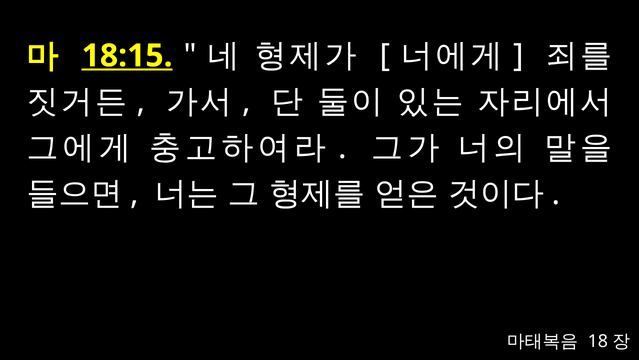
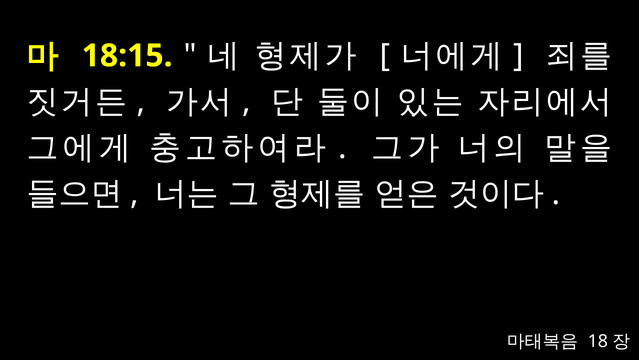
18:15 underline: present -> none
